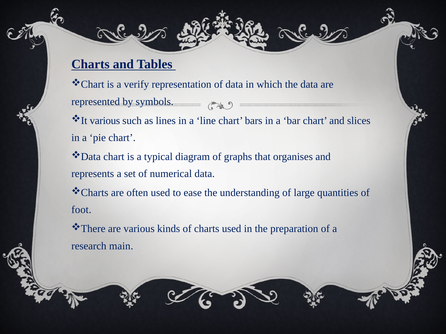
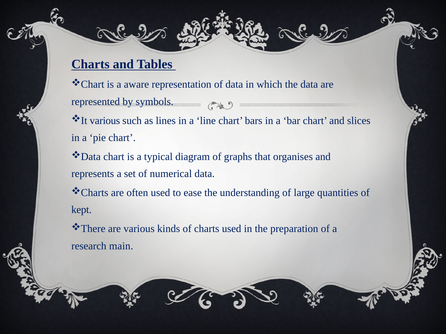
verify: verify -> aware
foot: foot -> kept
